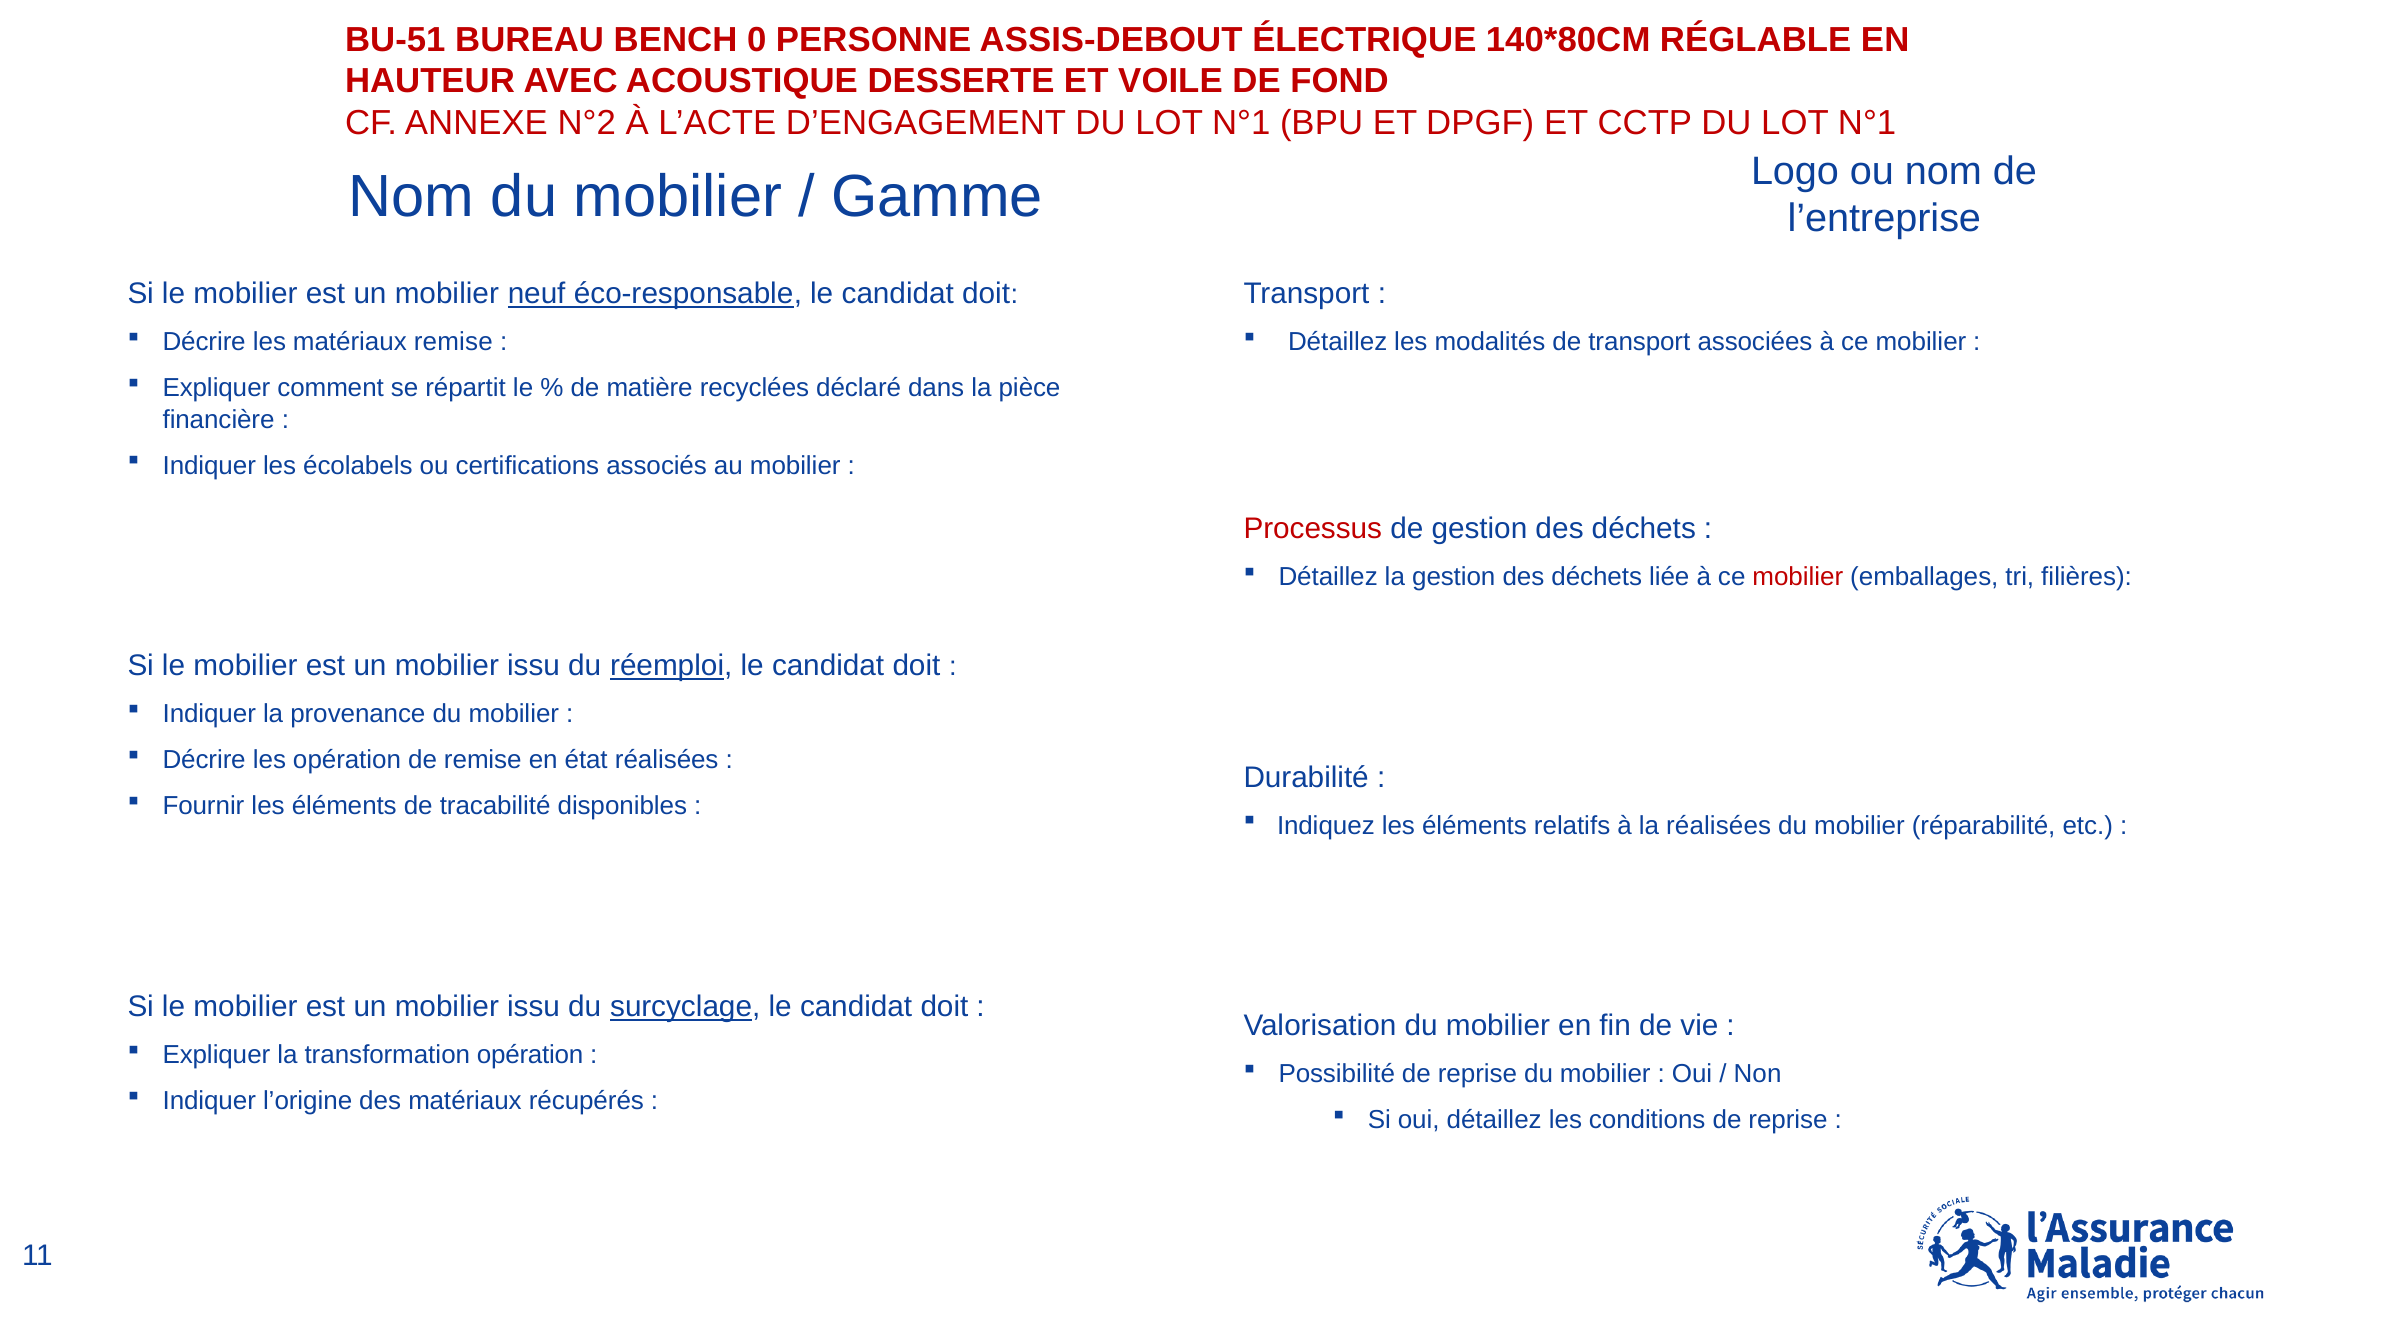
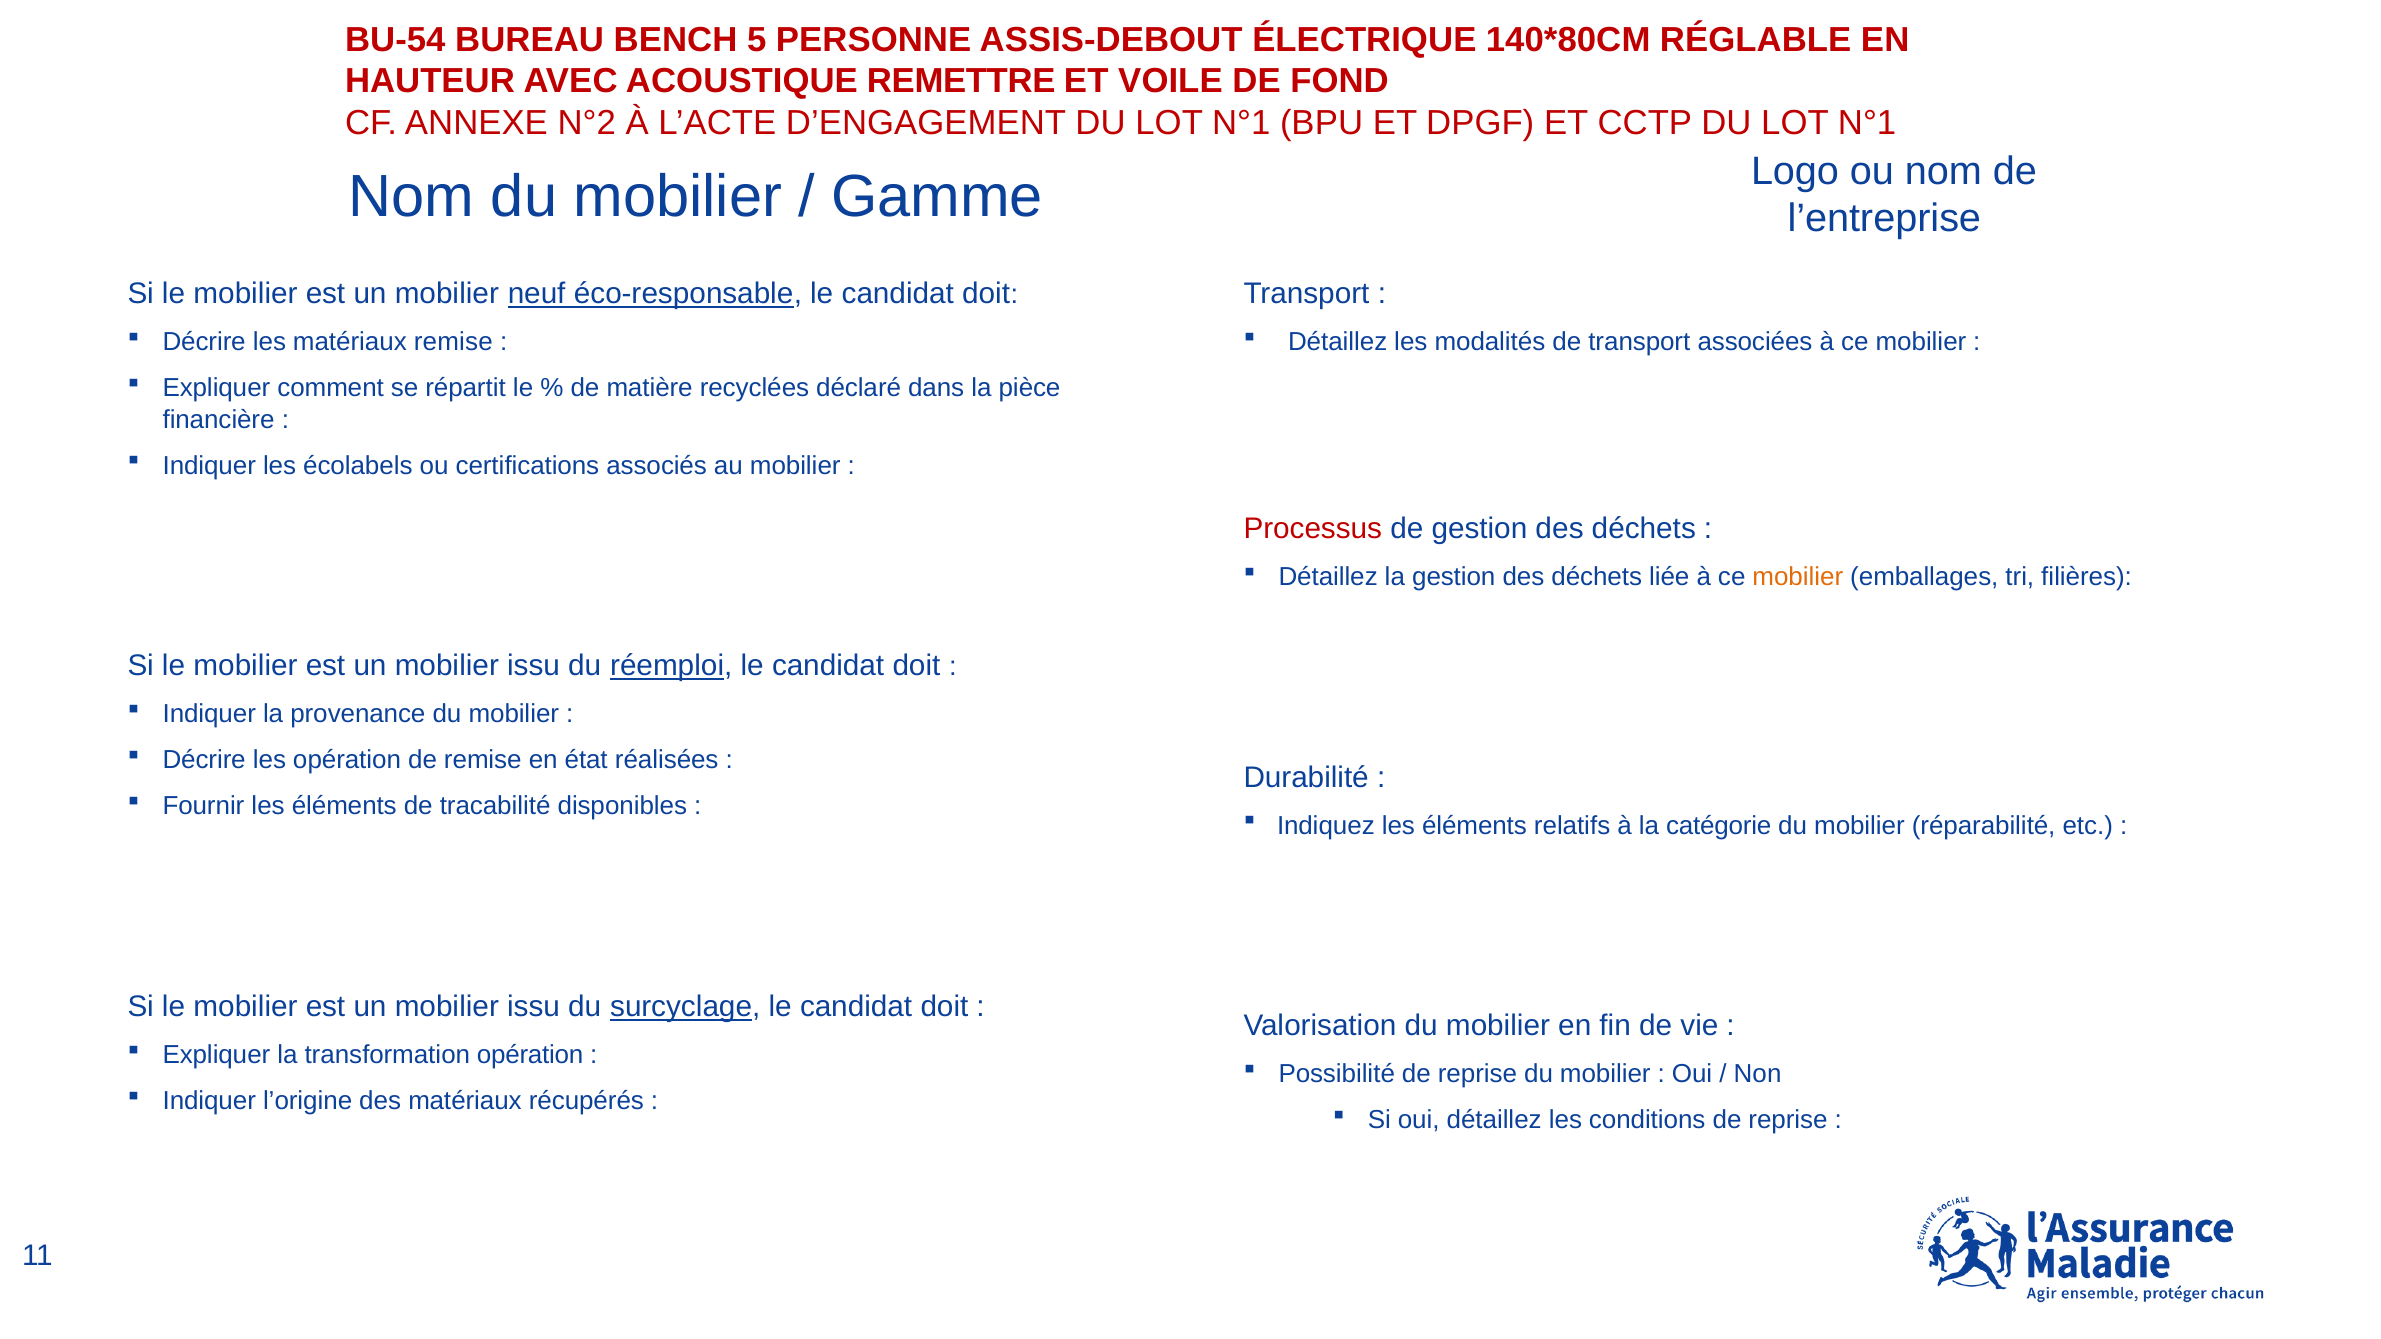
BU-51: BU-51 -> BU-54
0: 0 -> 5
DESSERTE: DESSERTE -> REMETTRE
mobilier at (1798, 577) colour: red -> orange
la réalisées: réalisées -> catégorie
